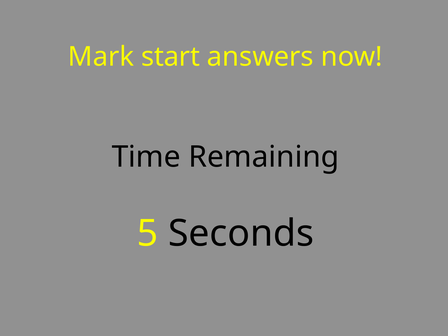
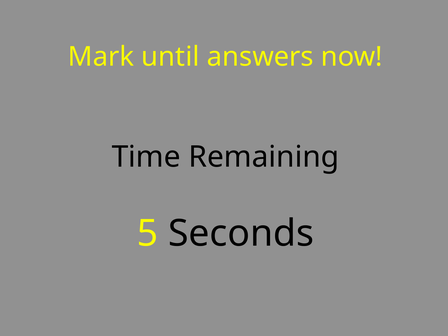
start: start -> until
